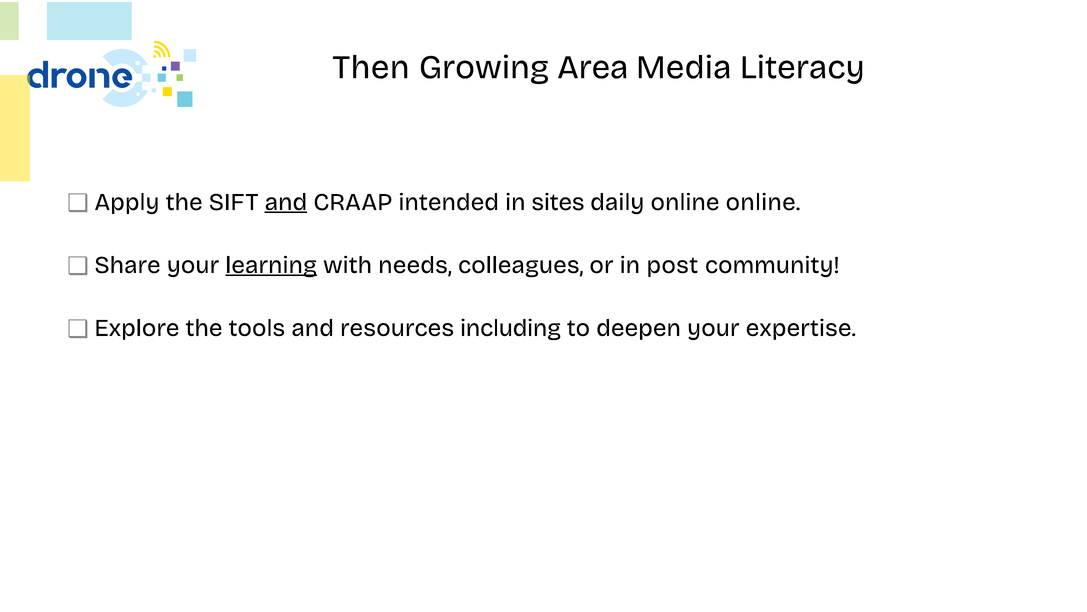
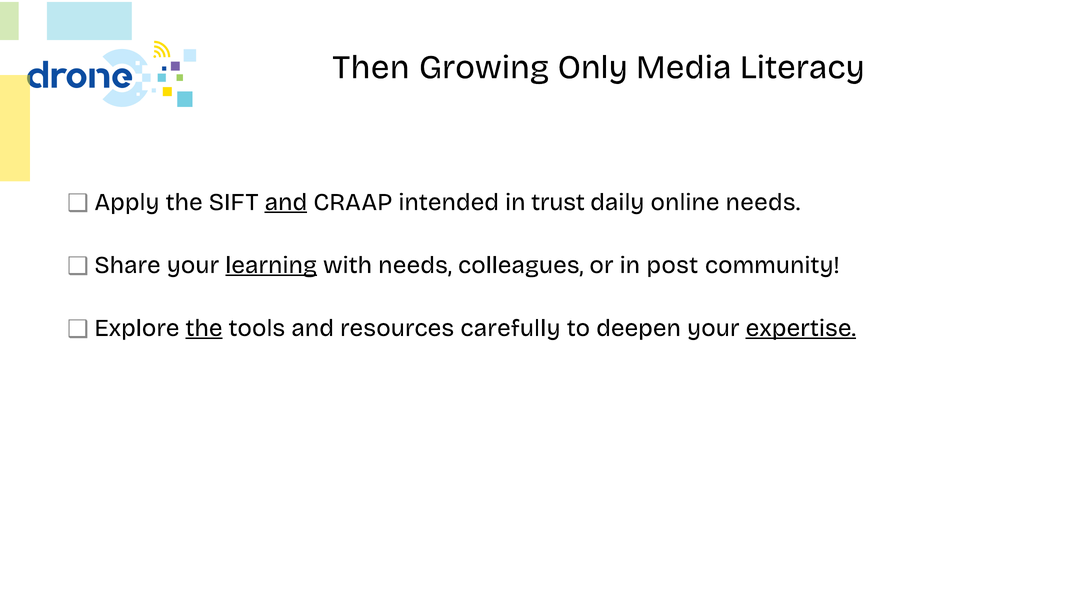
Area: Area -> Only
sites: sites -> trust
online online: online -> needs
the at (204, 328) underline: none -> present
including: including -> carefully
expertise underline: none -> present
